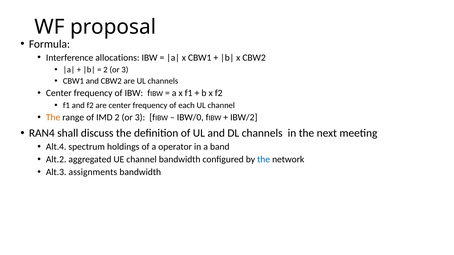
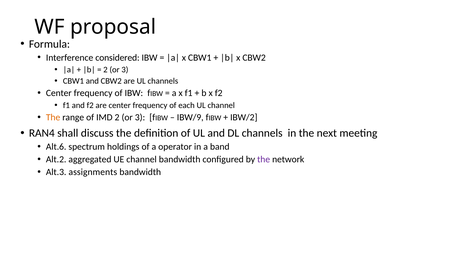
allocations: allocations -> considered
IBW/0: IBW/0 -> IBW/9
Alt.4: Alt.4 -> Alt.6
the at (264, 160) colour: blue -> purple
